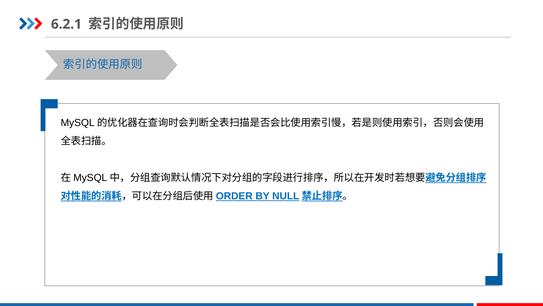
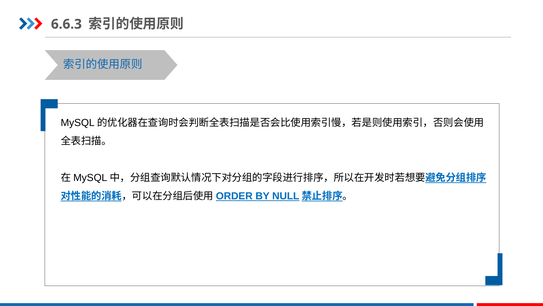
6.2.1: 6.2.1 -> 6.6.3
